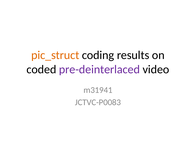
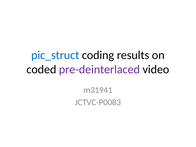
pic_struct colour: orange -> blue
